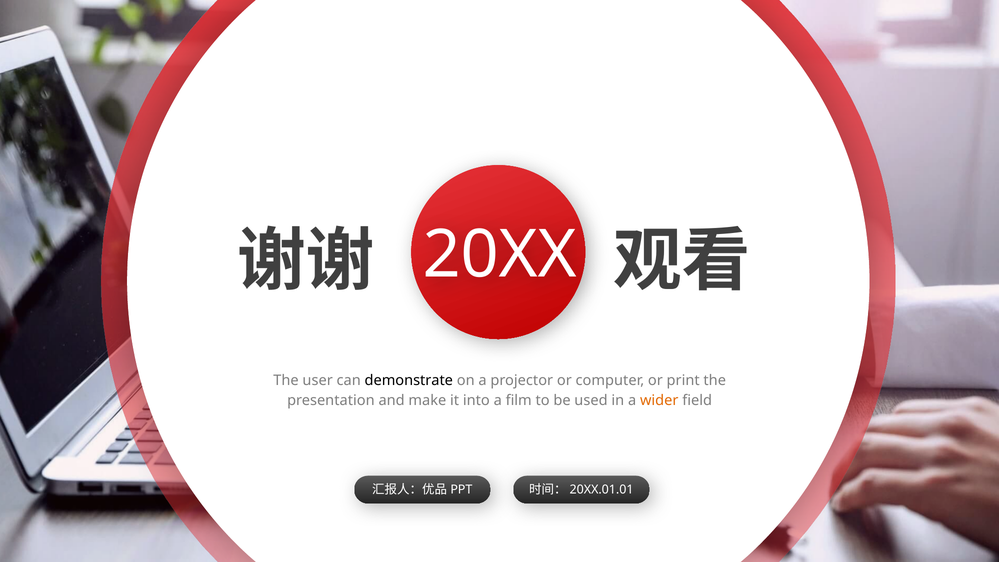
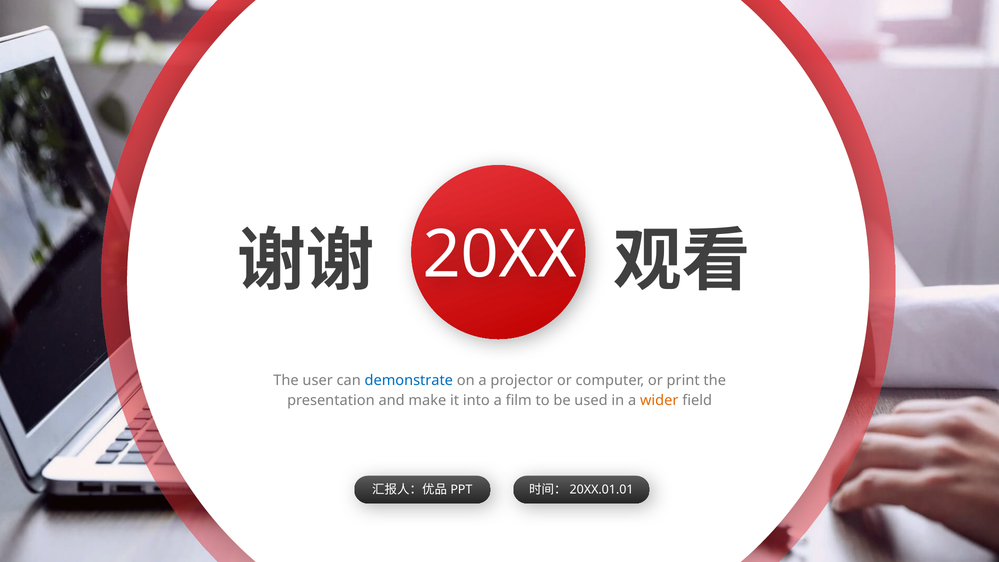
demonstrate colour: black -> blue
